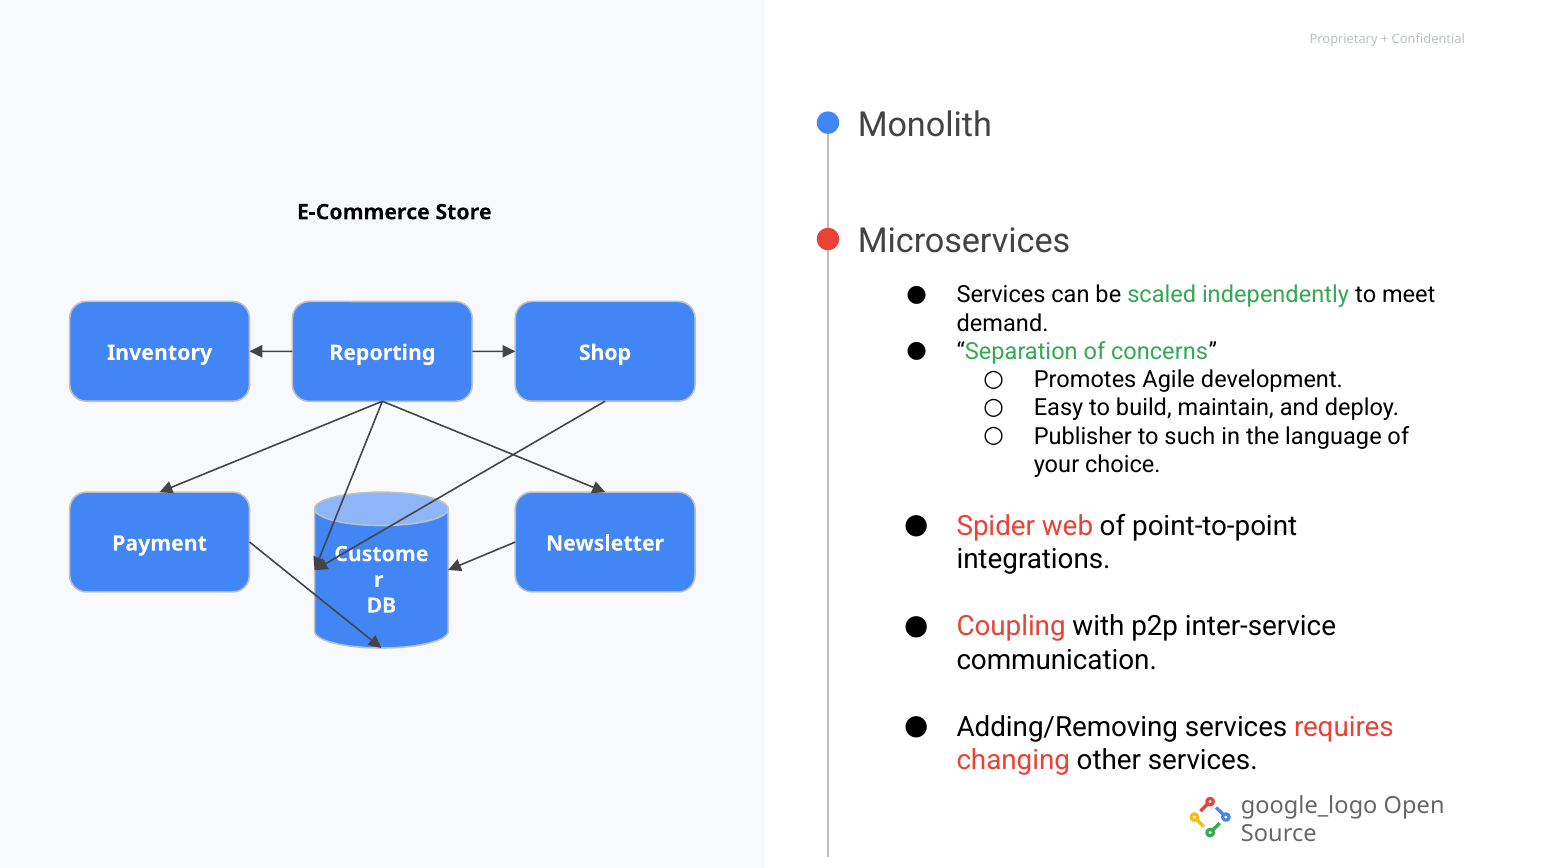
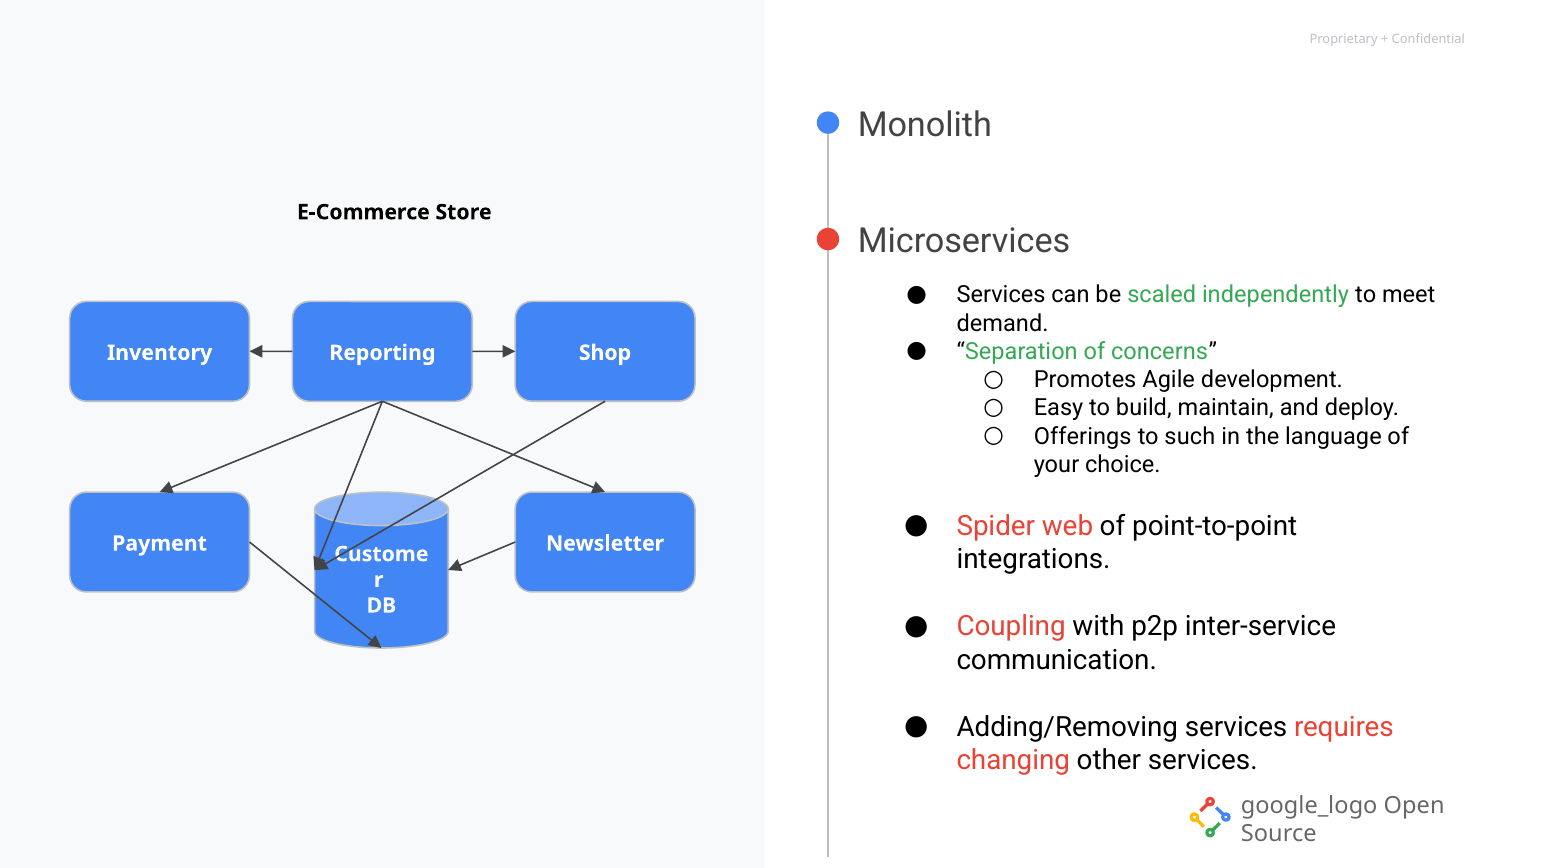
Publisher: Publisher -> Offerings
